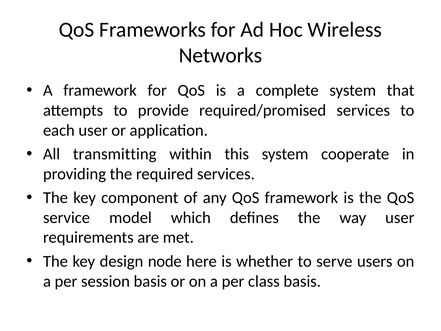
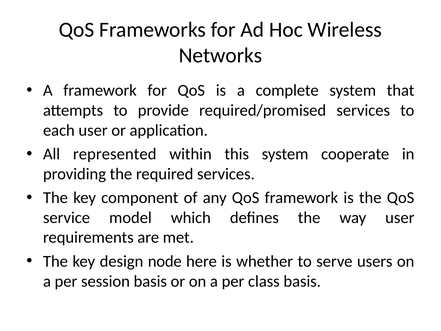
transmitting: transmitting -> represented
